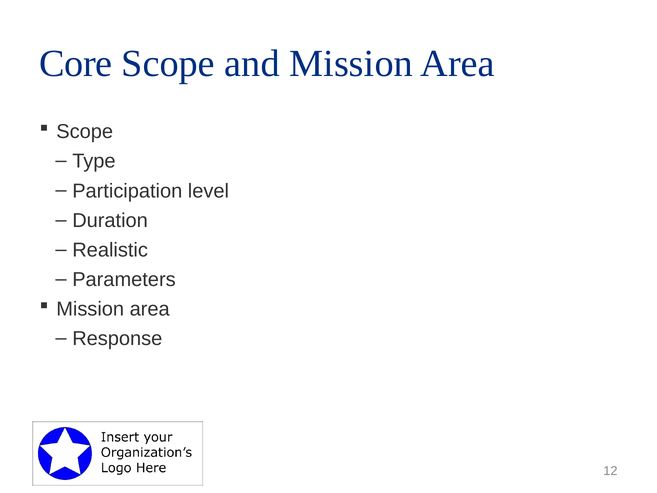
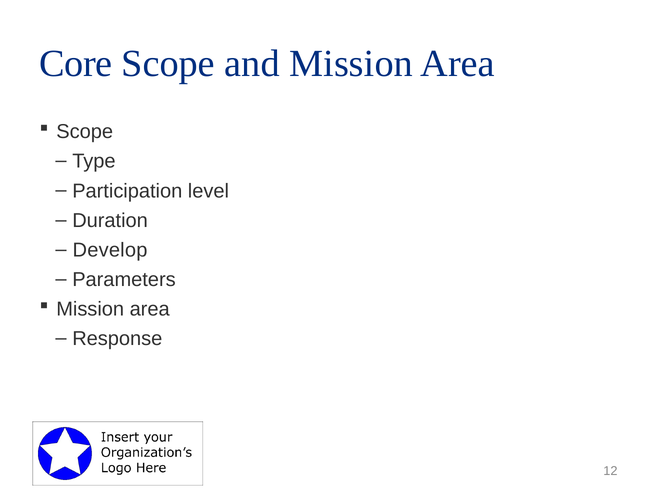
Realistic: Realistic -> Develop
